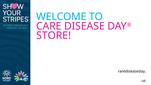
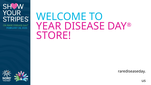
CARE: CARE -> YEAR
